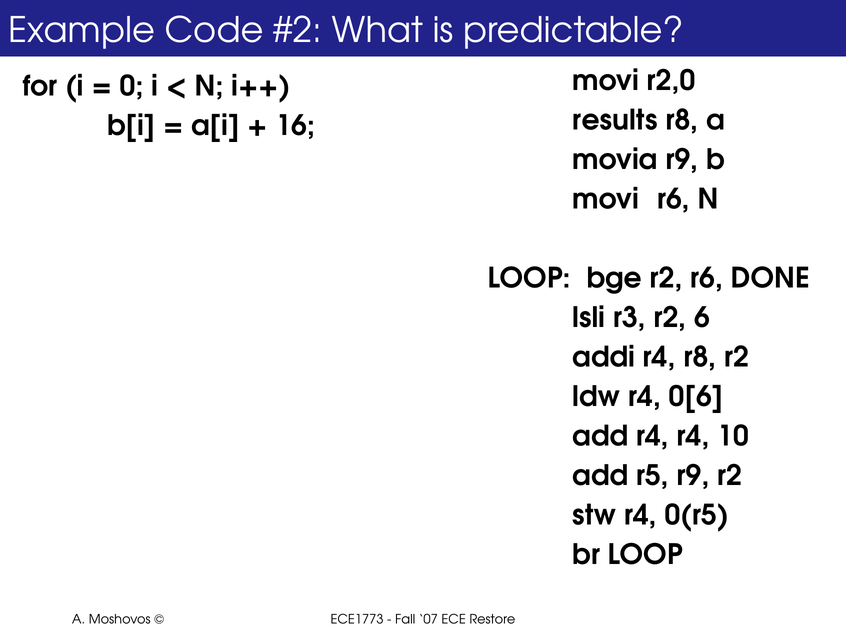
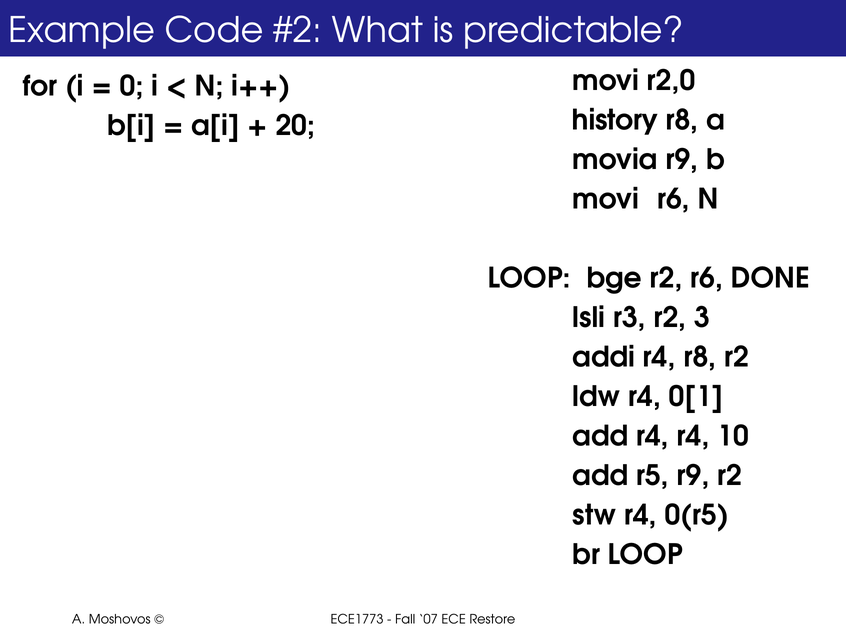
results: results -> history
16: 16 -> 20
6: 6 -> 3
0[6: 0[6 -> 0[1
